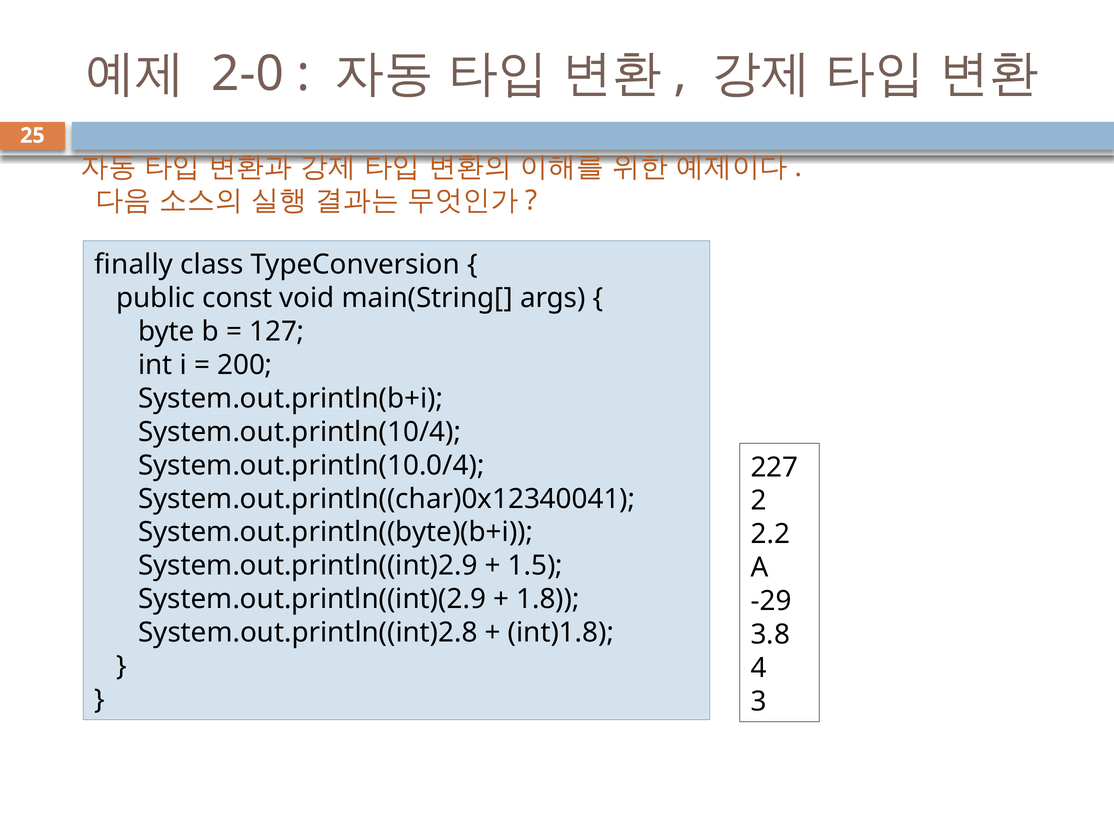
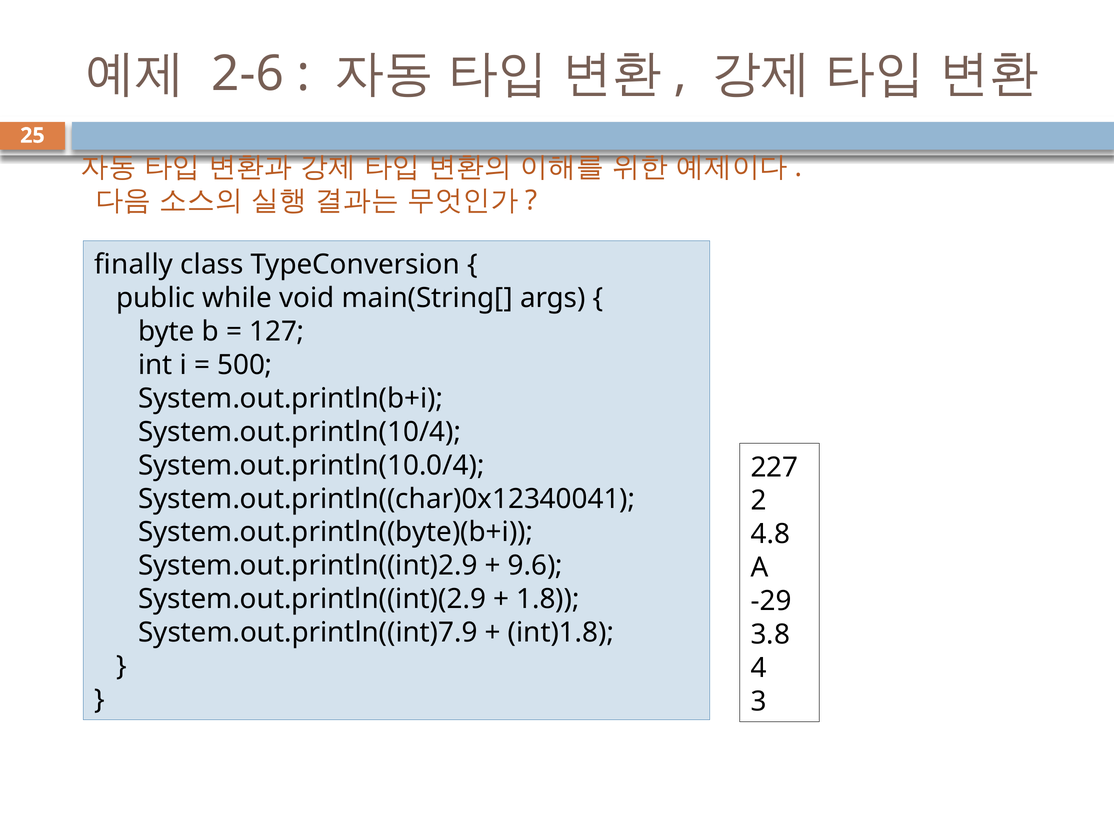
2-0: 2-0 -> 2-6
const: const -> while
200: 200 -> 500
2.2: 2.2 -> 4.8
1.5: 1.5 -> 9.6
System.out.println((int)2.8: System.out.println((int)2.8 -> System.out.println((int)7.9
